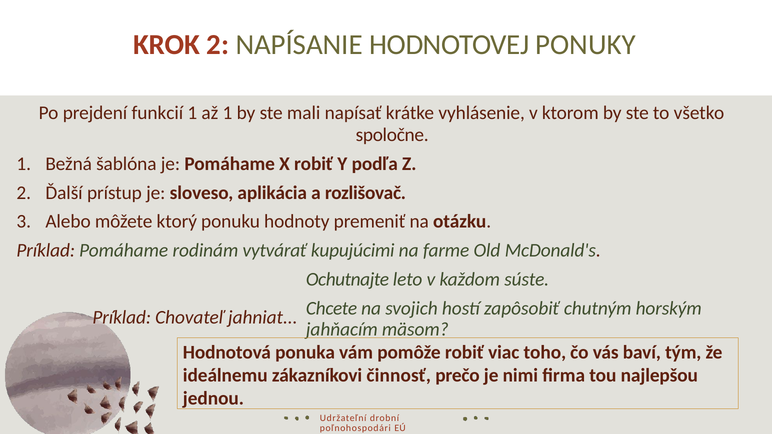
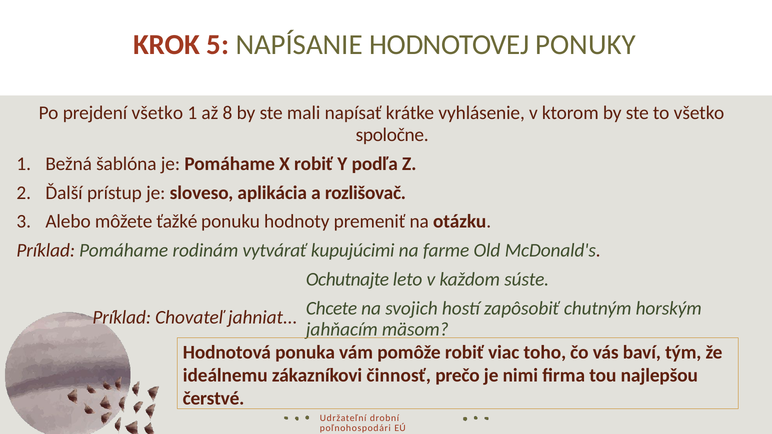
KROK 2: 2 -> 5
prejdení funkcií: funkcií -> všetko
až 1: 1 -> 8
ktorý: ktorý -> ťažké
jednou: jednou -> čerstvé
